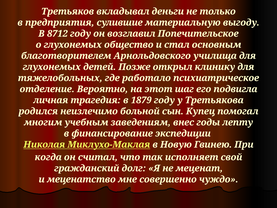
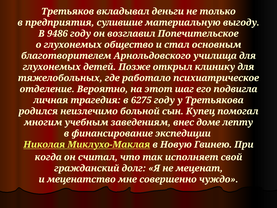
8712: 8712 -> 9486
1879: 1879 -> 6275
годы: годы -> доме
